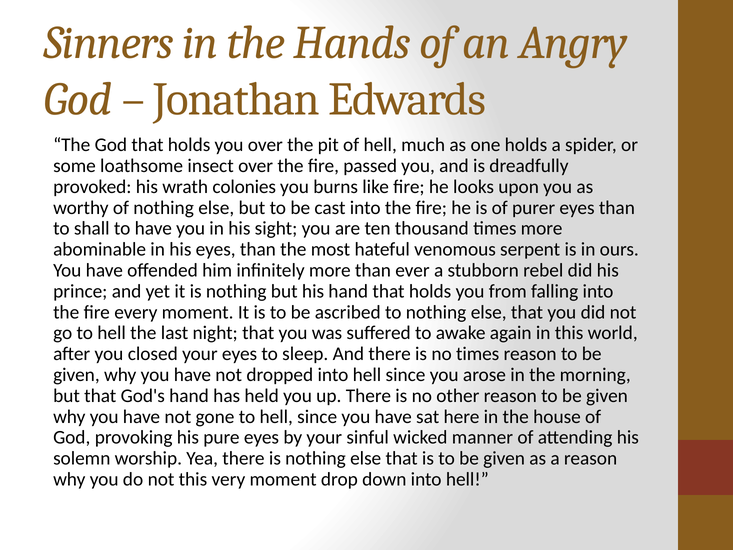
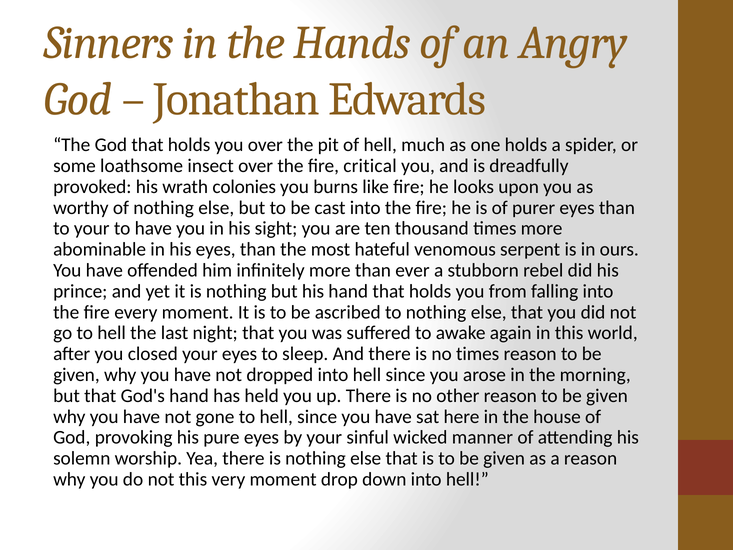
passed: passed -> critical
to shall: shall -> your
